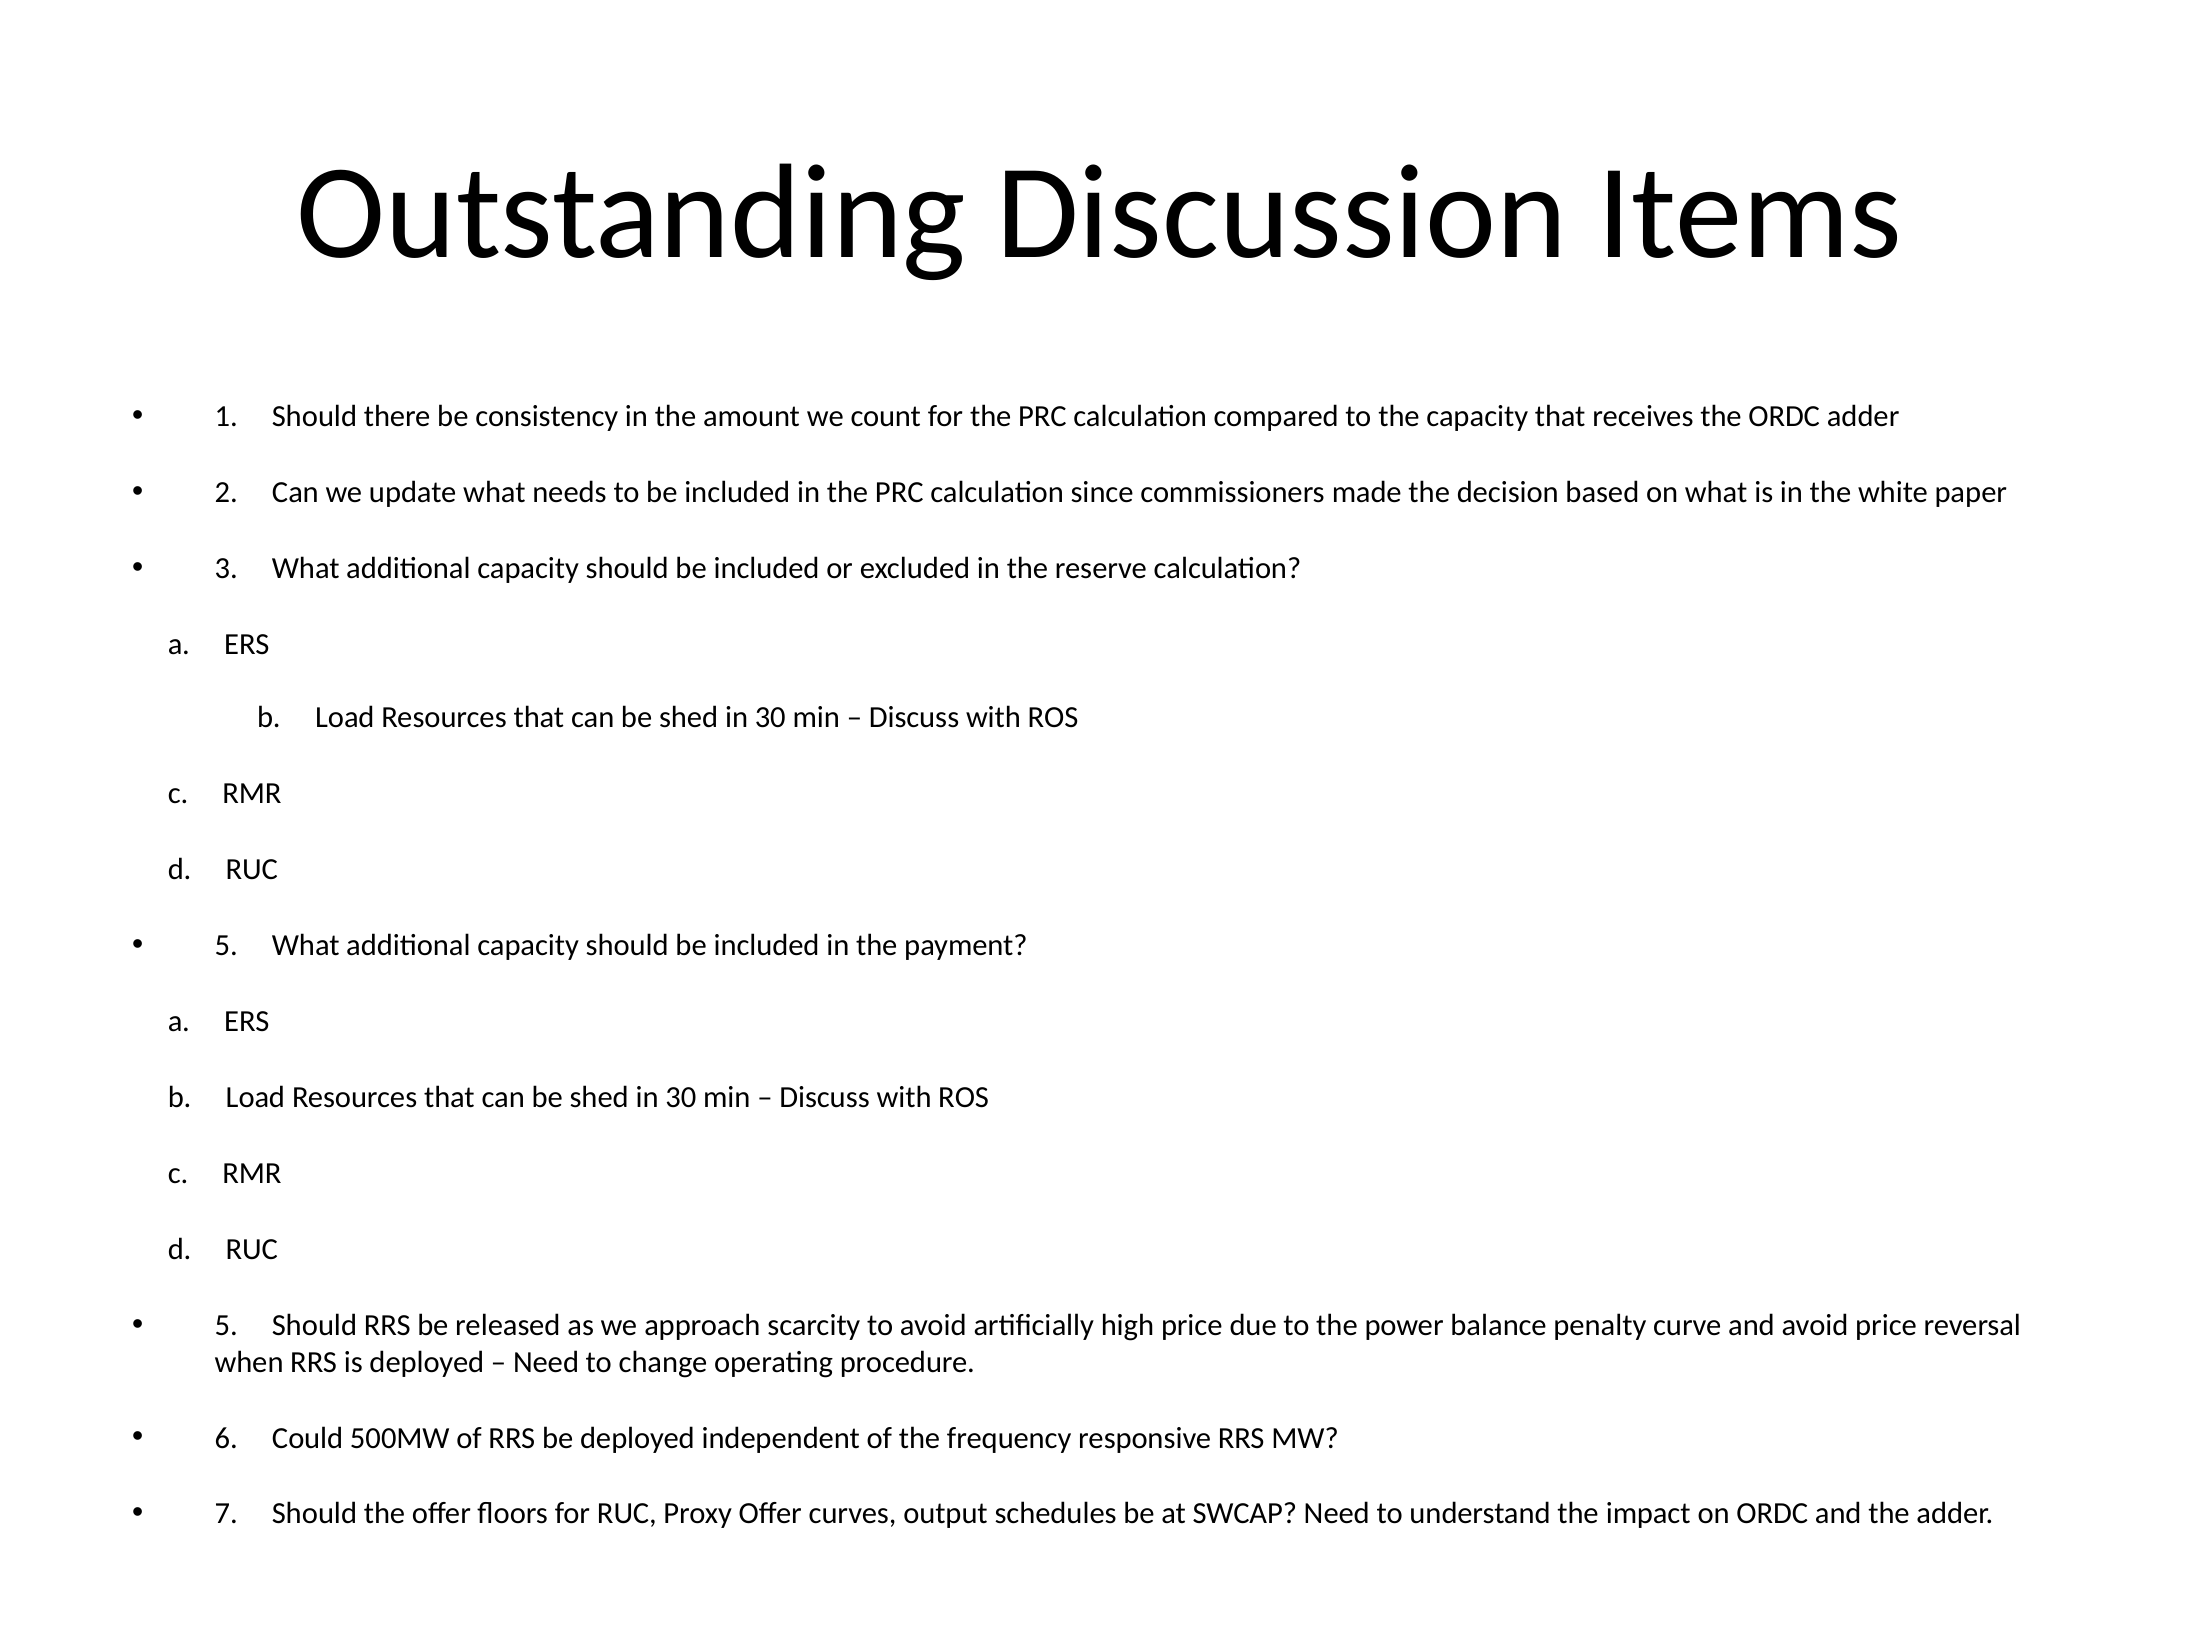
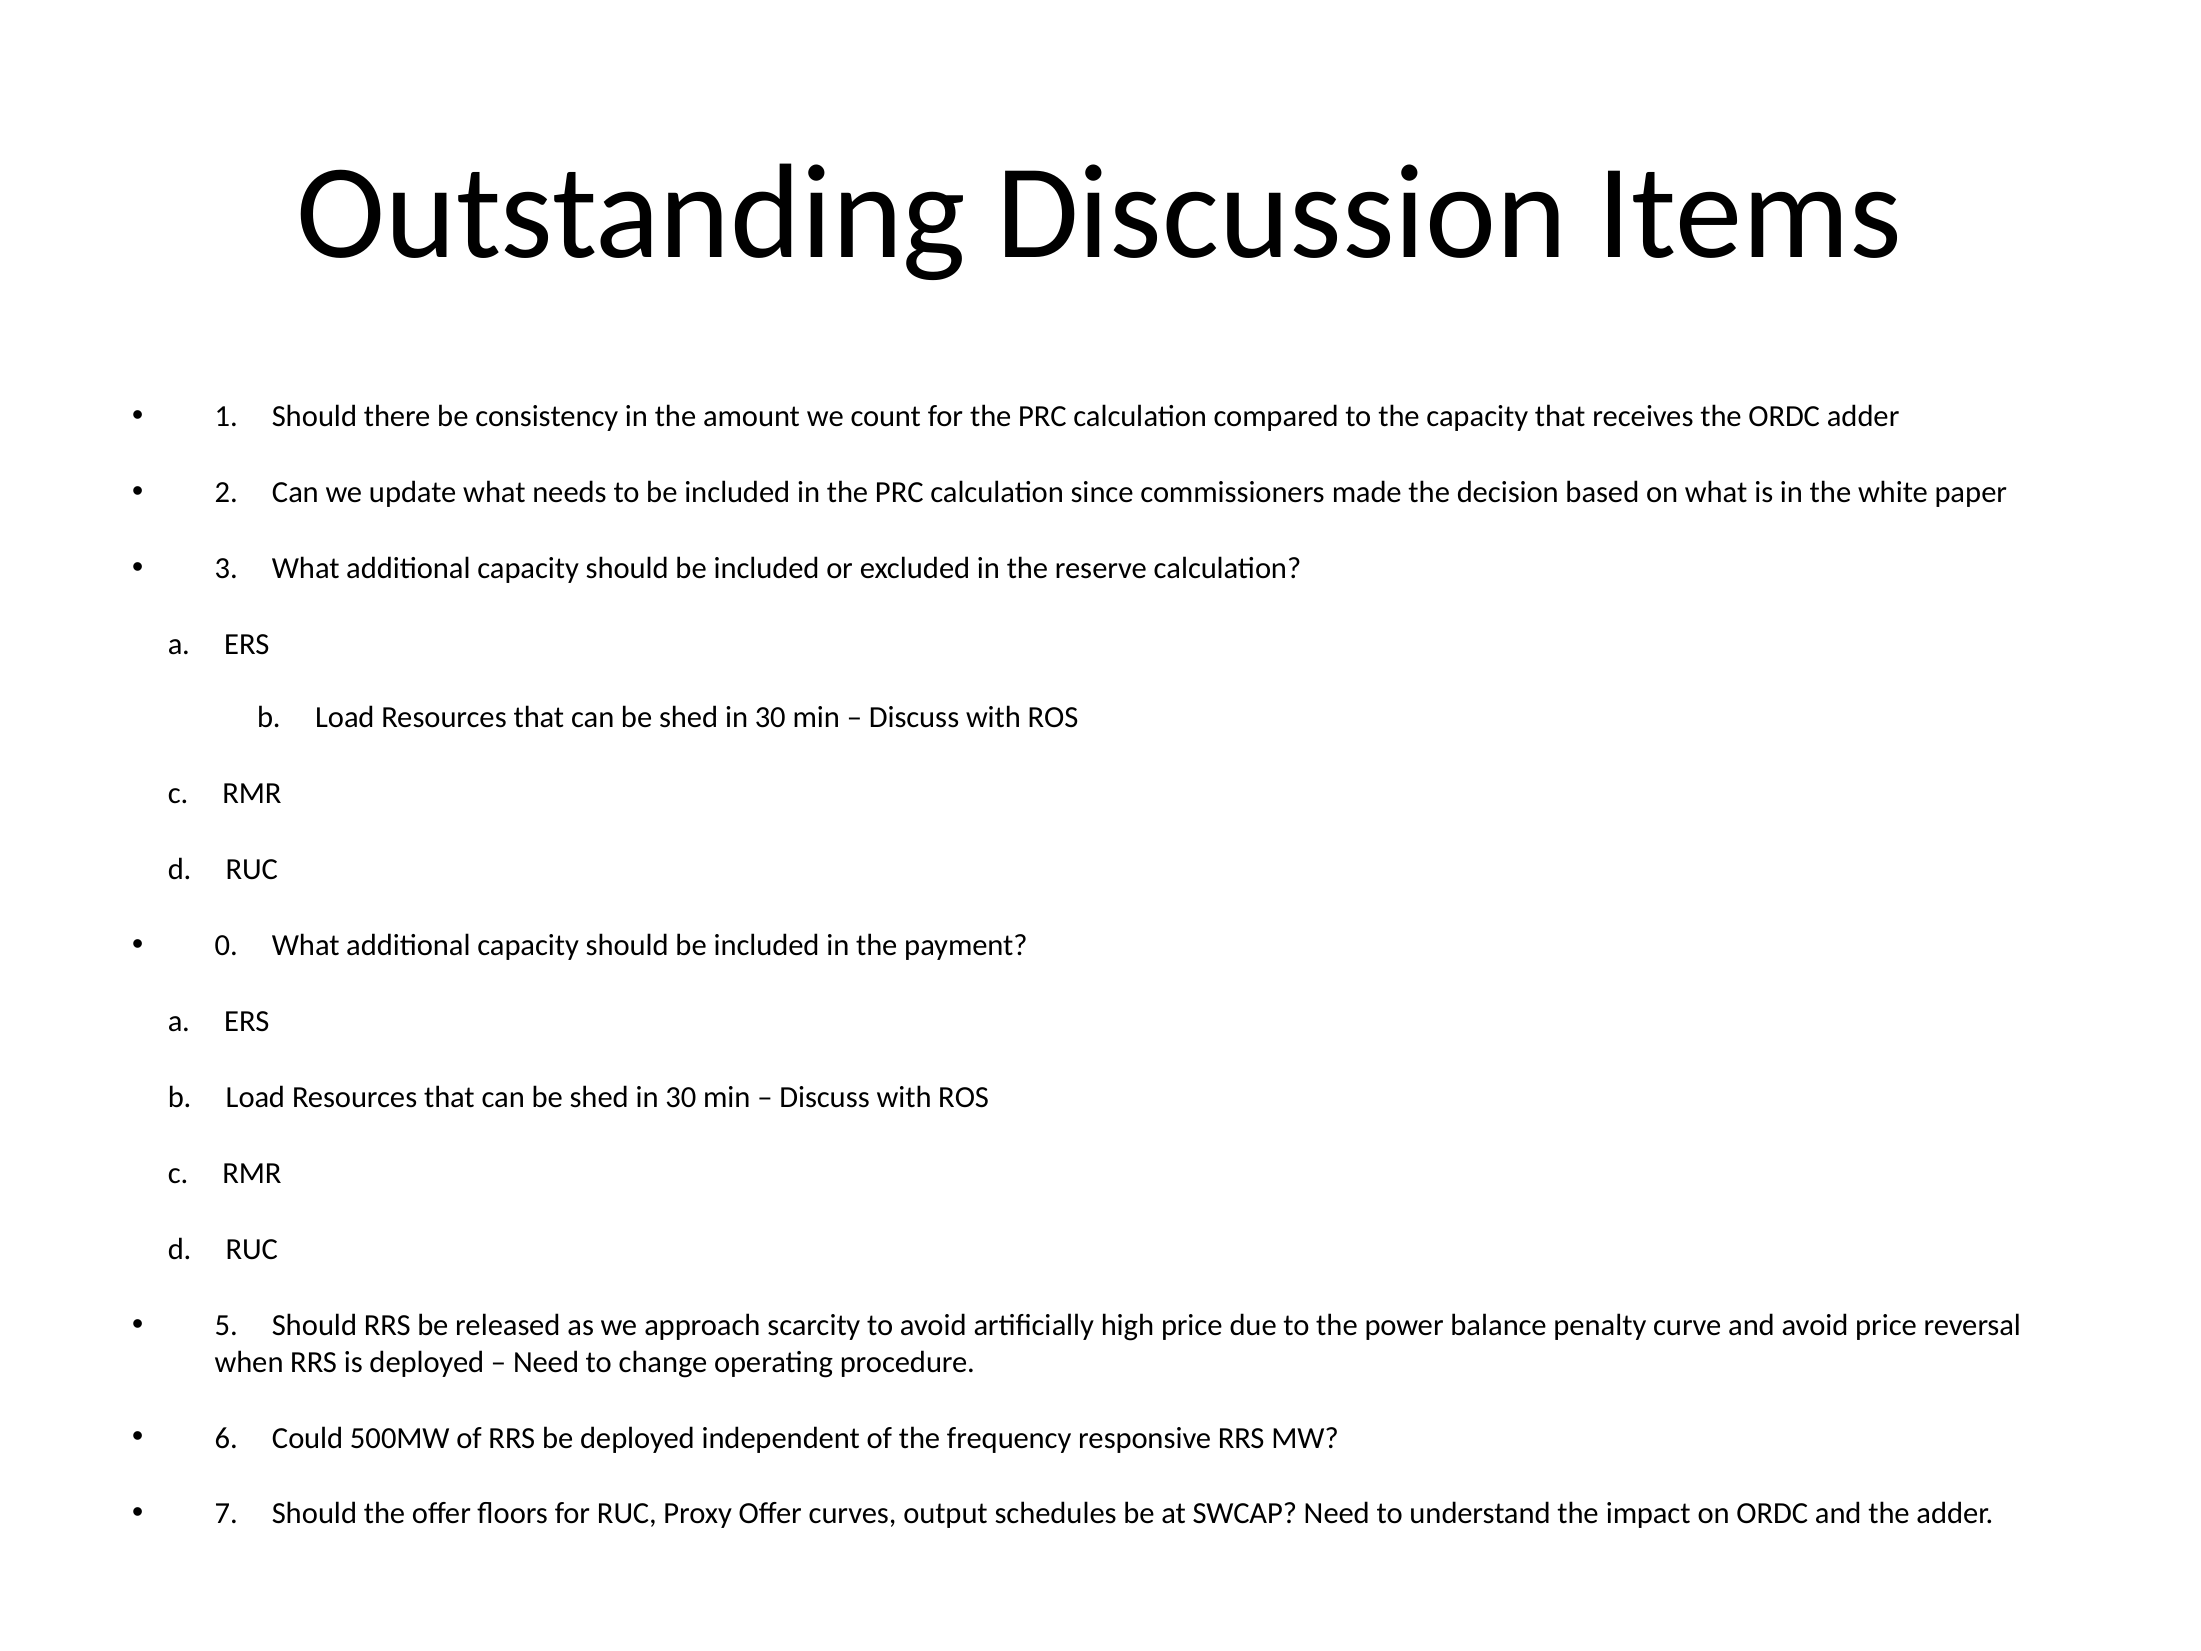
5 at (226, 946): 5 -> 0
